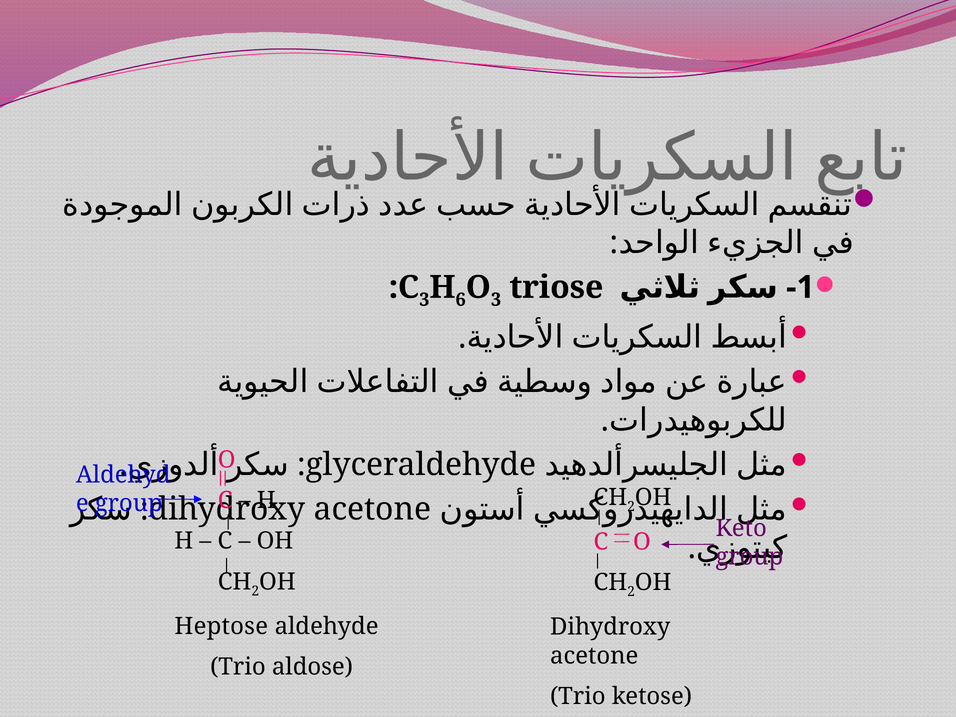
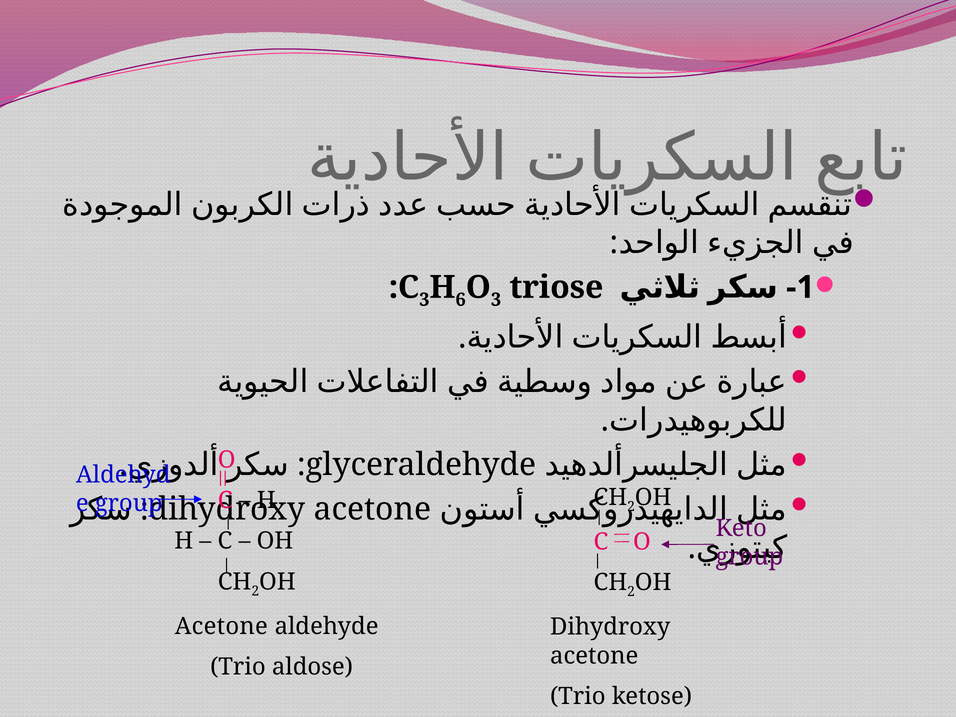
Heptose at (221, 626): Heptose -> Acetone
